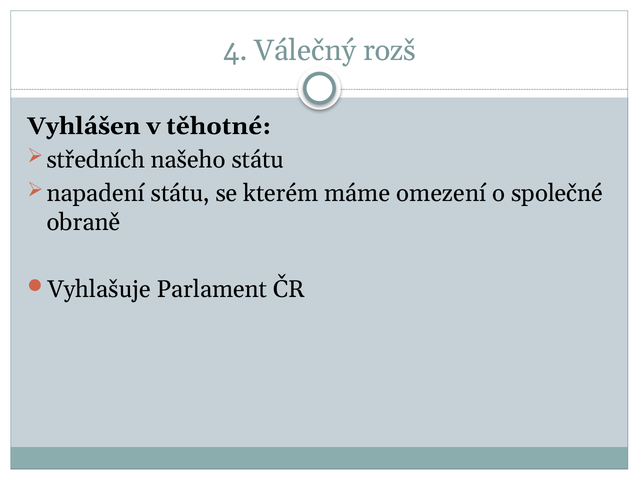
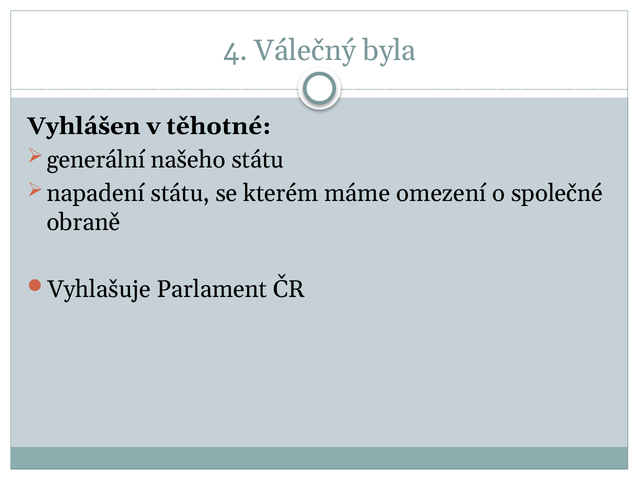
rozš: rozš -> byla
středních: středních -> generální
